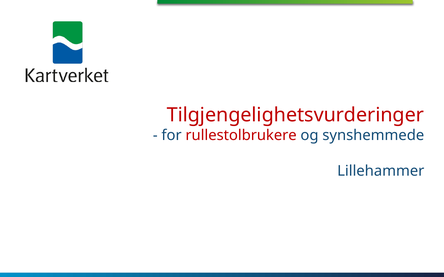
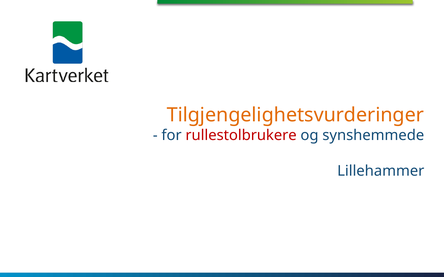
Tilgjengelighetsvurderinger colour: red -> orange
